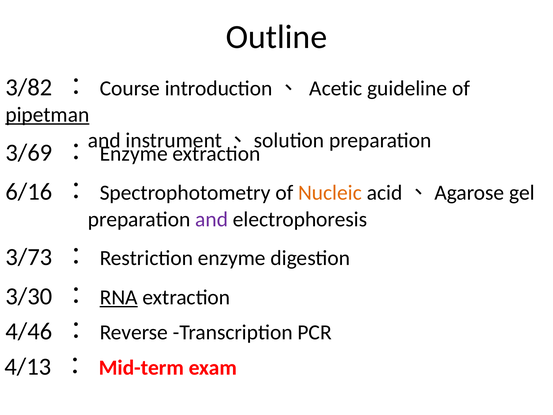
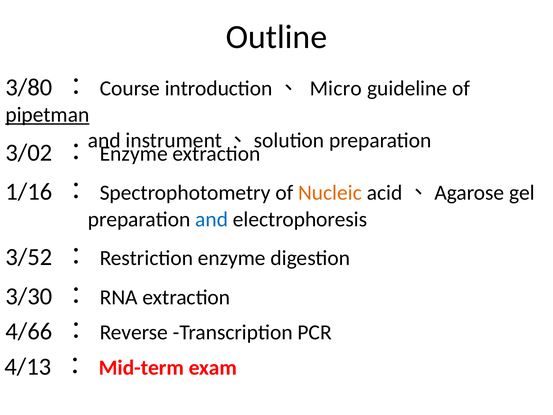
3/82: 3/82 -> 3/80
Acetic: Acetic -> Micro
3/69: 3/69 -> 3/02
6/16: 6/16 -> 1/16
and at (212, 219) colour: purple -> blue
3/73: 3/73 -> 3/52
RNA underline: present -> none
4/46: 4/46 -> 4/66
